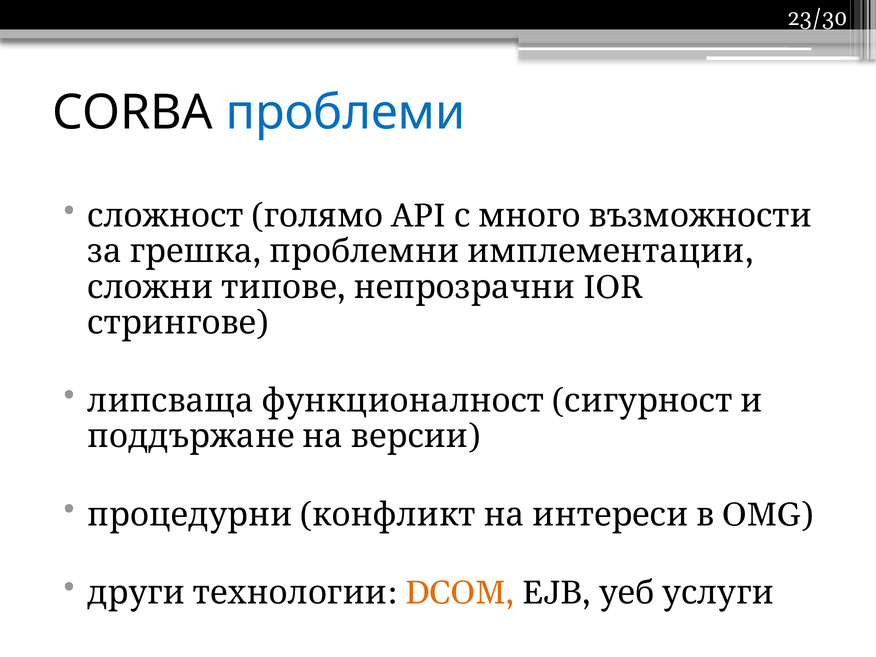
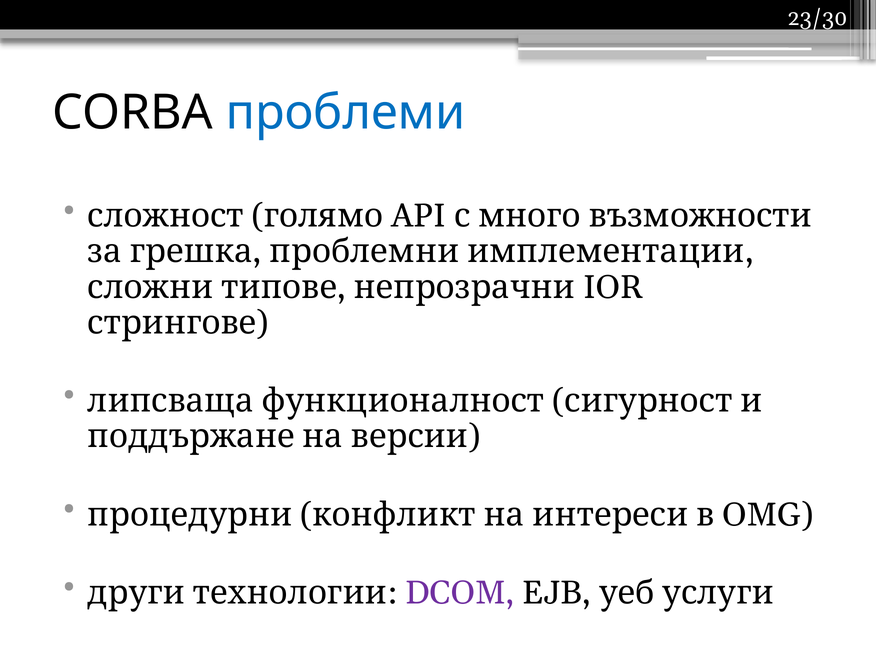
DCOM colour: orange -> purple
